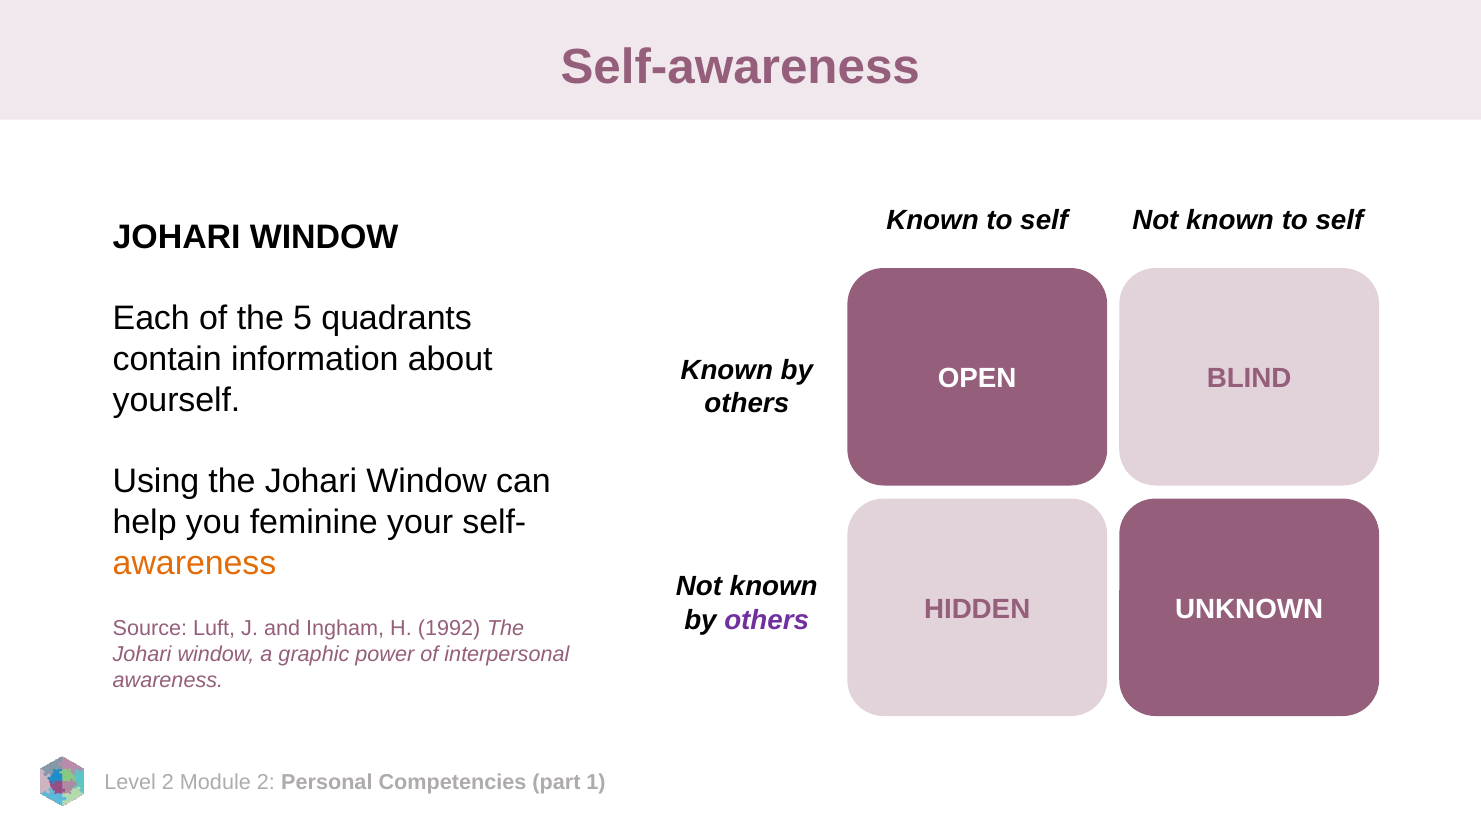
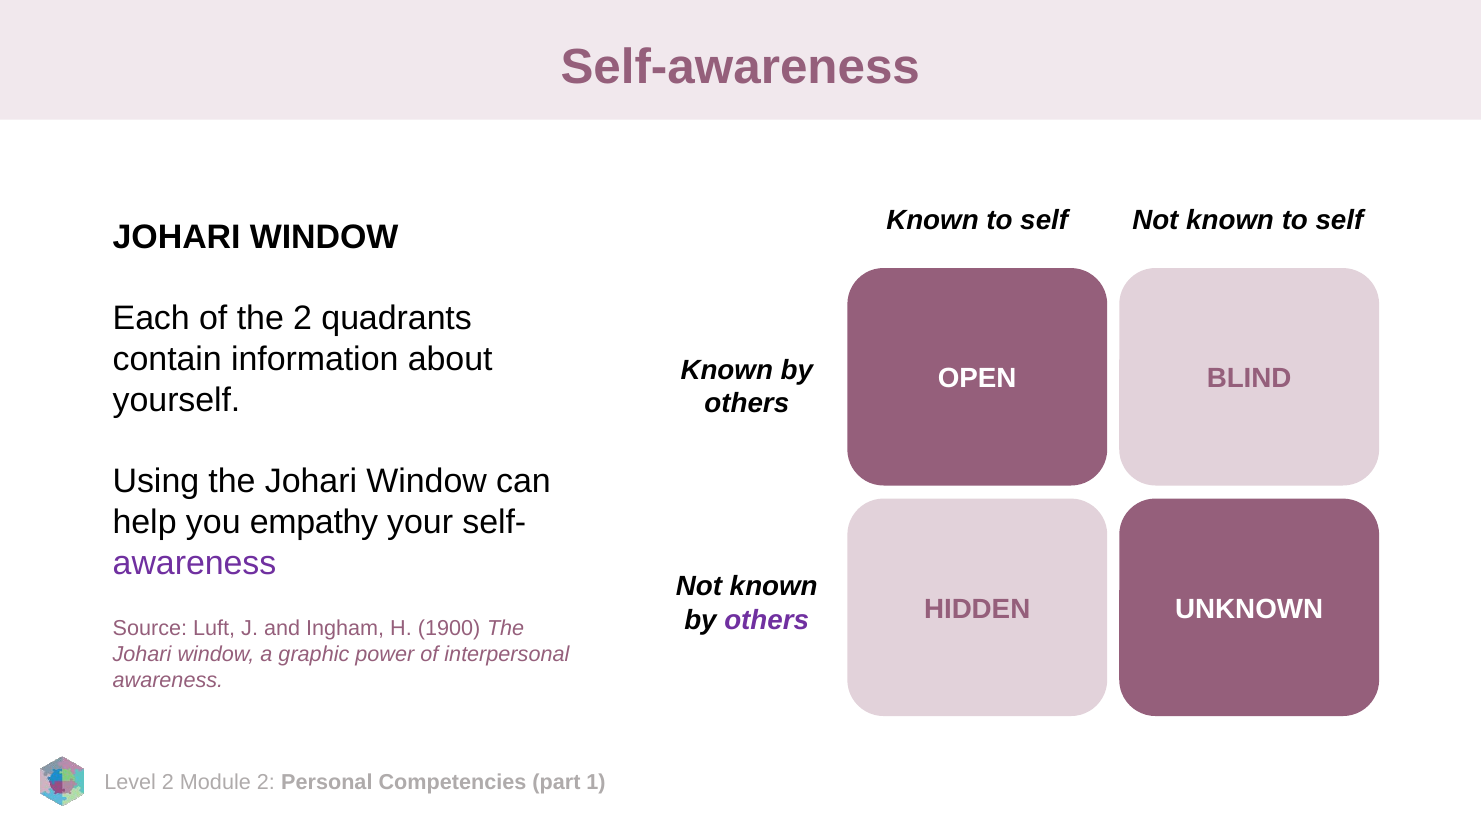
the 5: 5 -> 2
feminine: feminine -> empathy
awareness at (195, 563) colour: orange -> purple
1992: 1992 -> 1900
